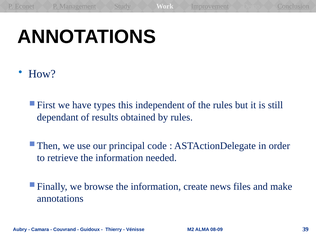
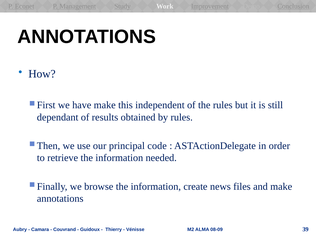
have types: types -> make
